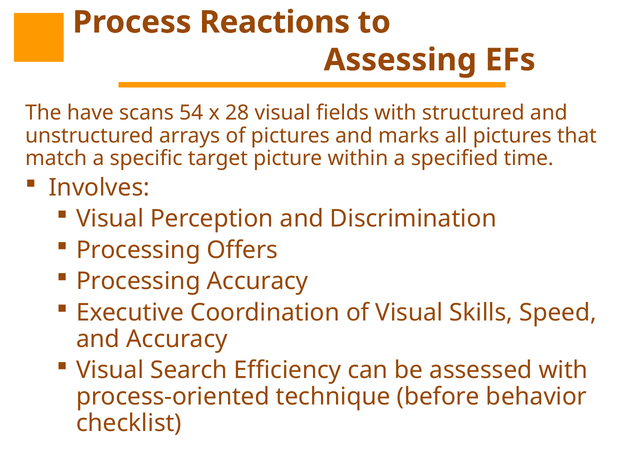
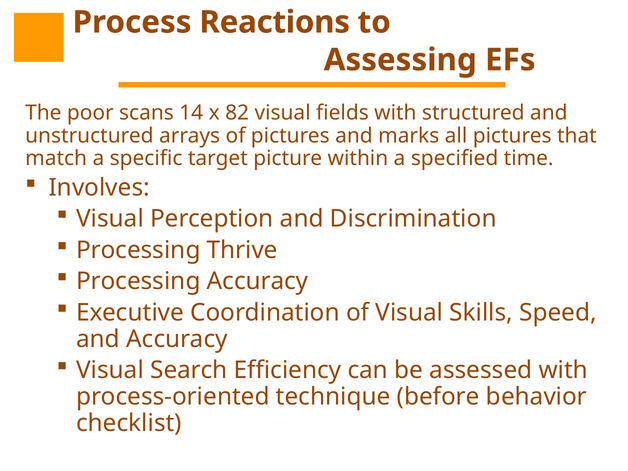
have: have -> poor
54: 54 -> 14
28: 28 -> 82
Offers: Offers -> Thrive
